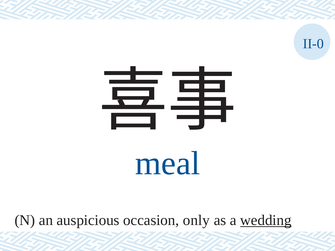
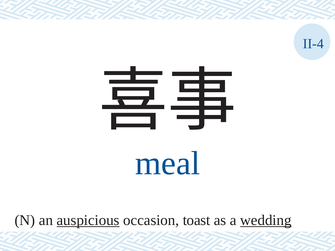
II-0: II-0 -> II-4
auspicious underline: none -> present
only: only -> toast
